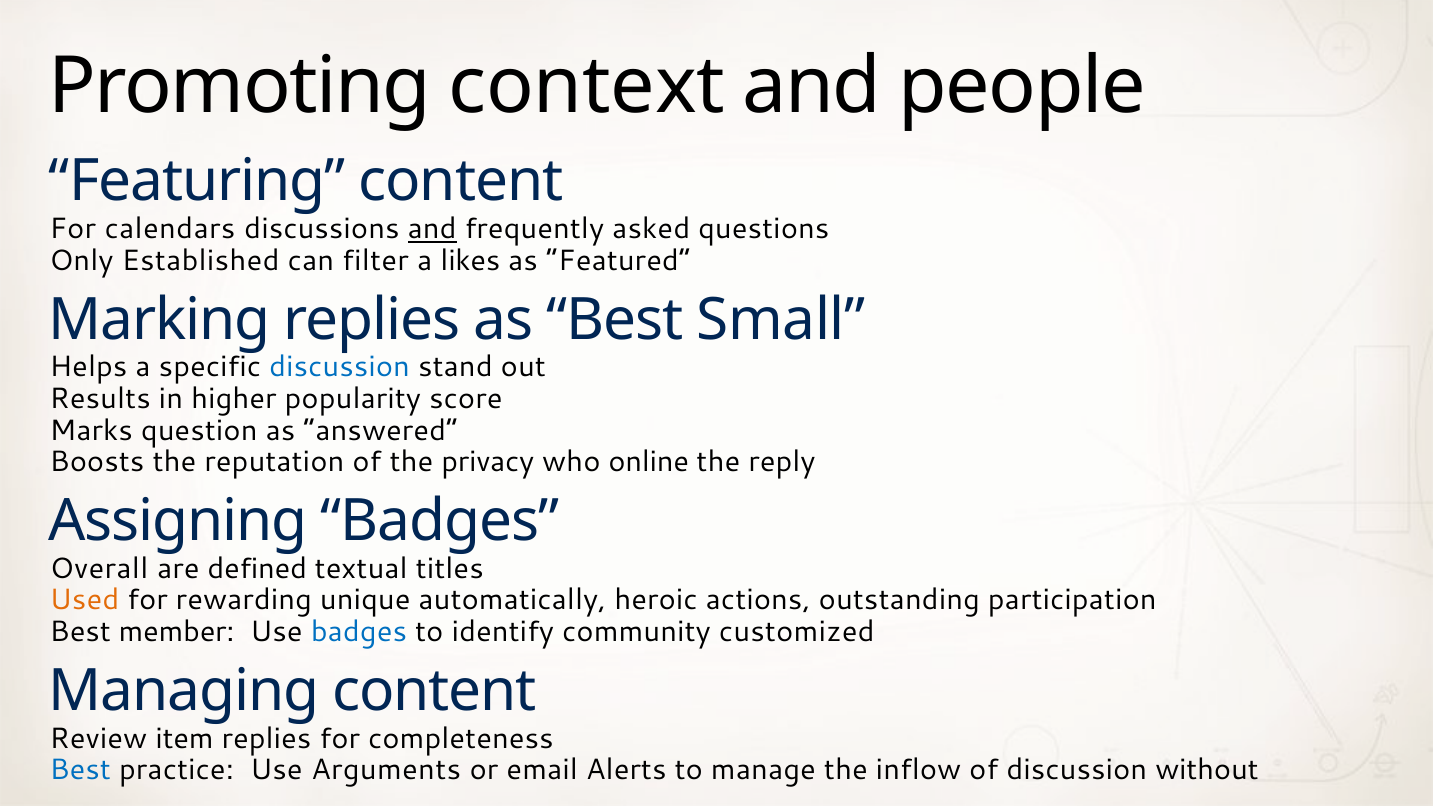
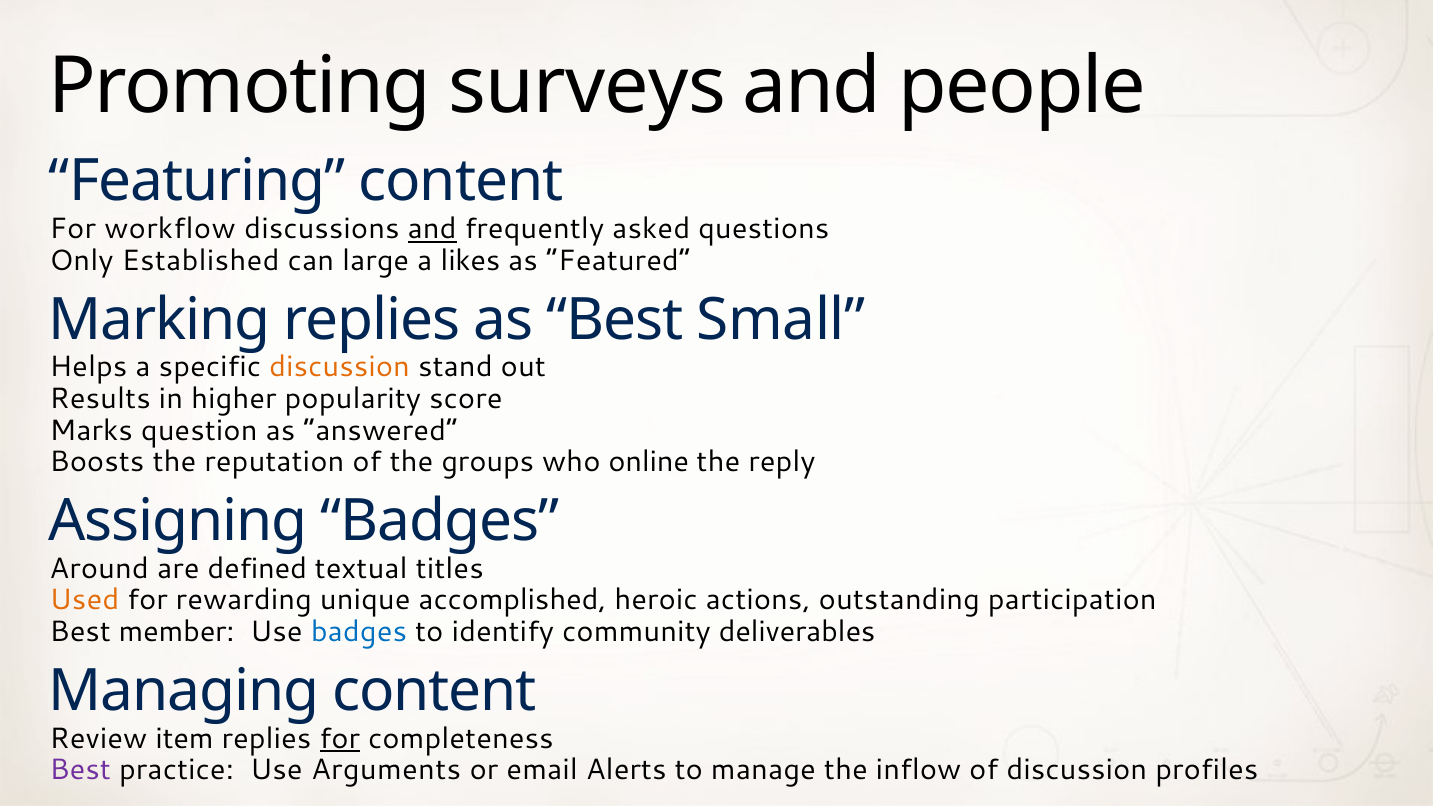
context: context -> surveys
calendars: calendars -> workflow
filter: filter -> large
discussion at (340, 367) colour: blue -> orange
privacy: privacy -> groups
Overall: Overall -> Around
automatically: automatically -> accomplished
customized: customized -> deliverables
for at (340, 738) underline: none -> present
Best at (80, 770) colour: blue -> purple
without: without -> profiles
